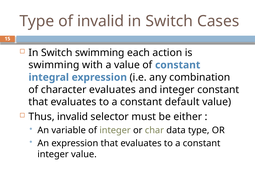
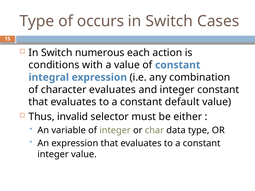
of invalid: invalid -> occurs
Switch swimming: swimming -> numerous
swimming at (54, 65): swimming -> conditions
